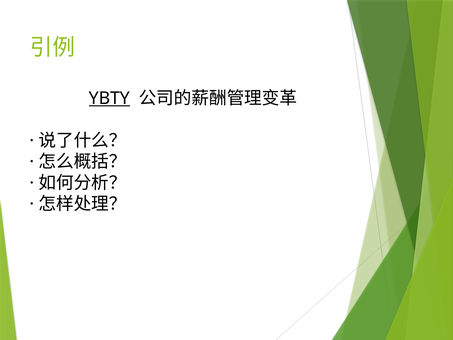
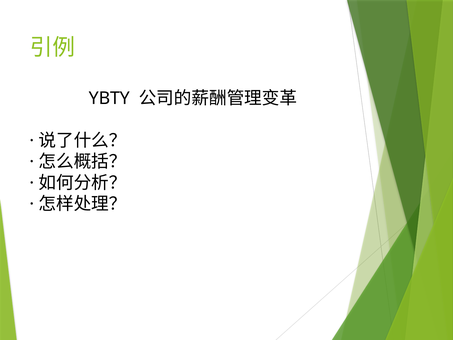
YBTY underline: present -> none
